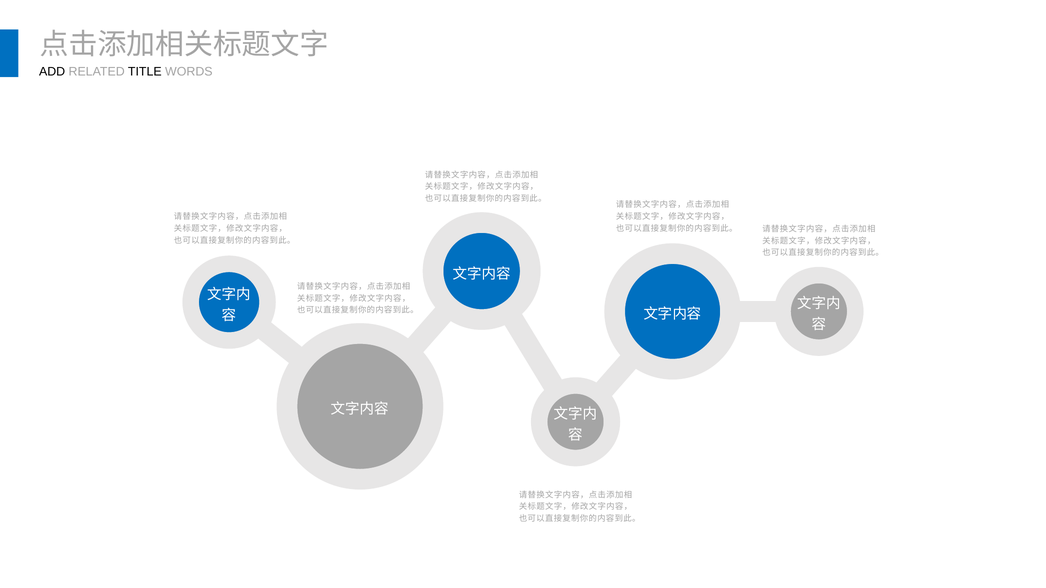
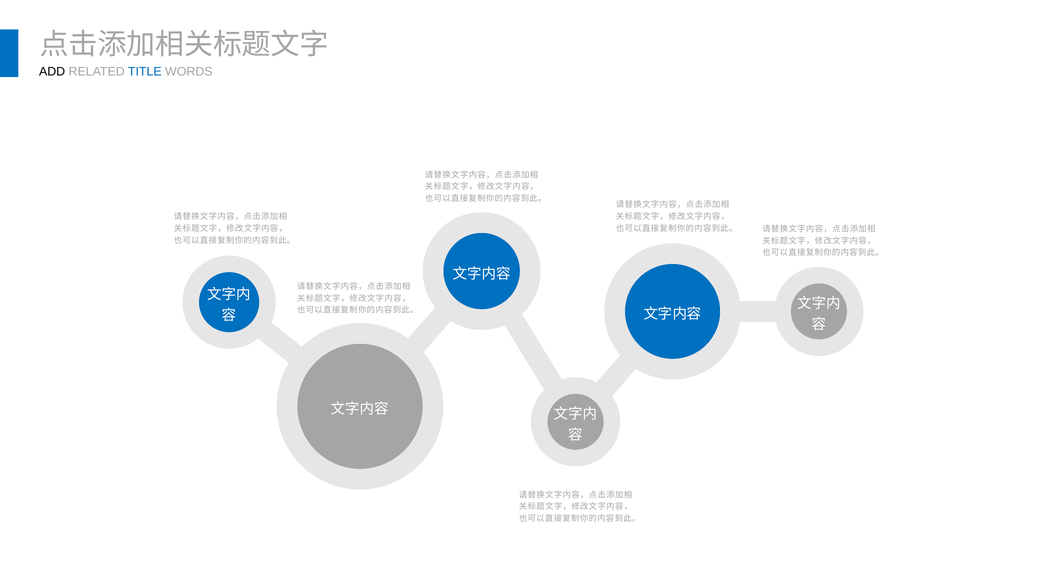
TITLE colour: black -> blue
